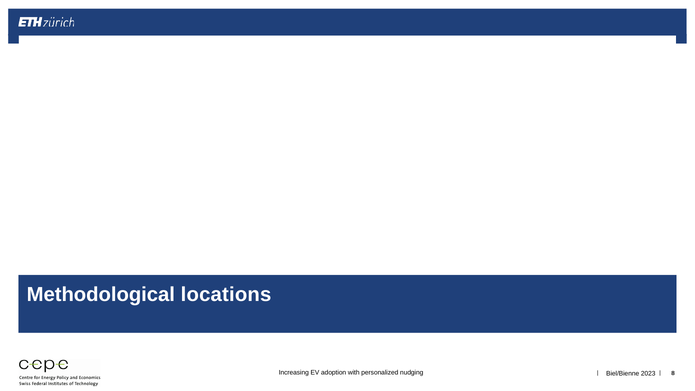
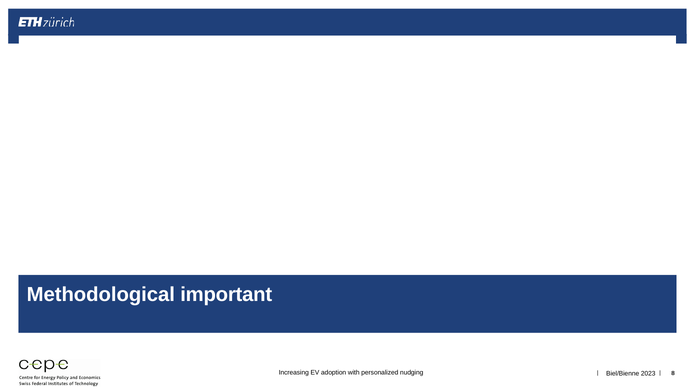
locations: locations -> important
